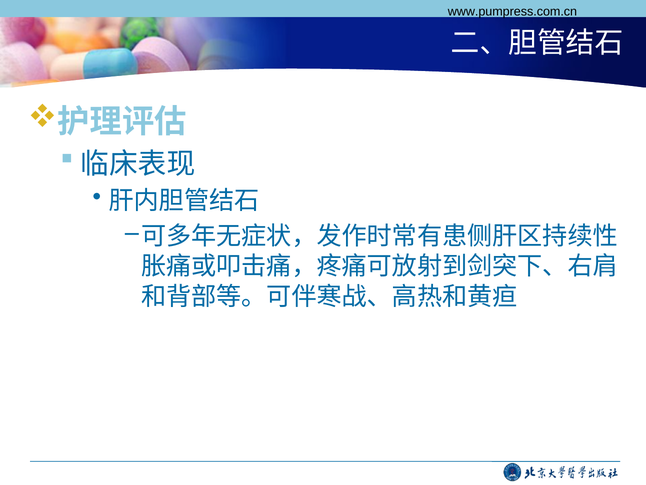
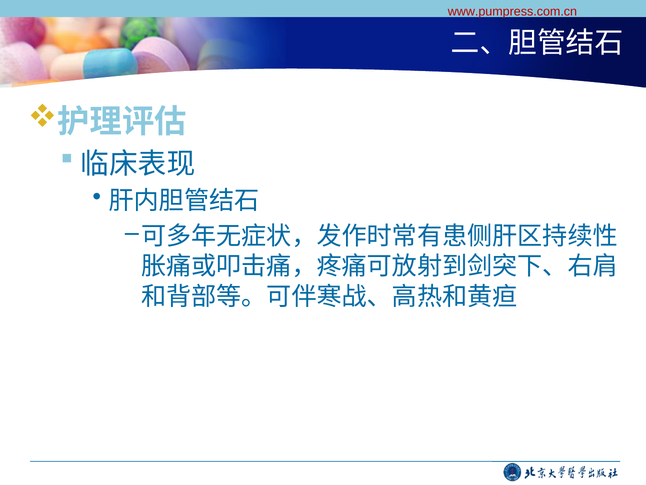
www.pumpress.com.cn colour: black -> red
